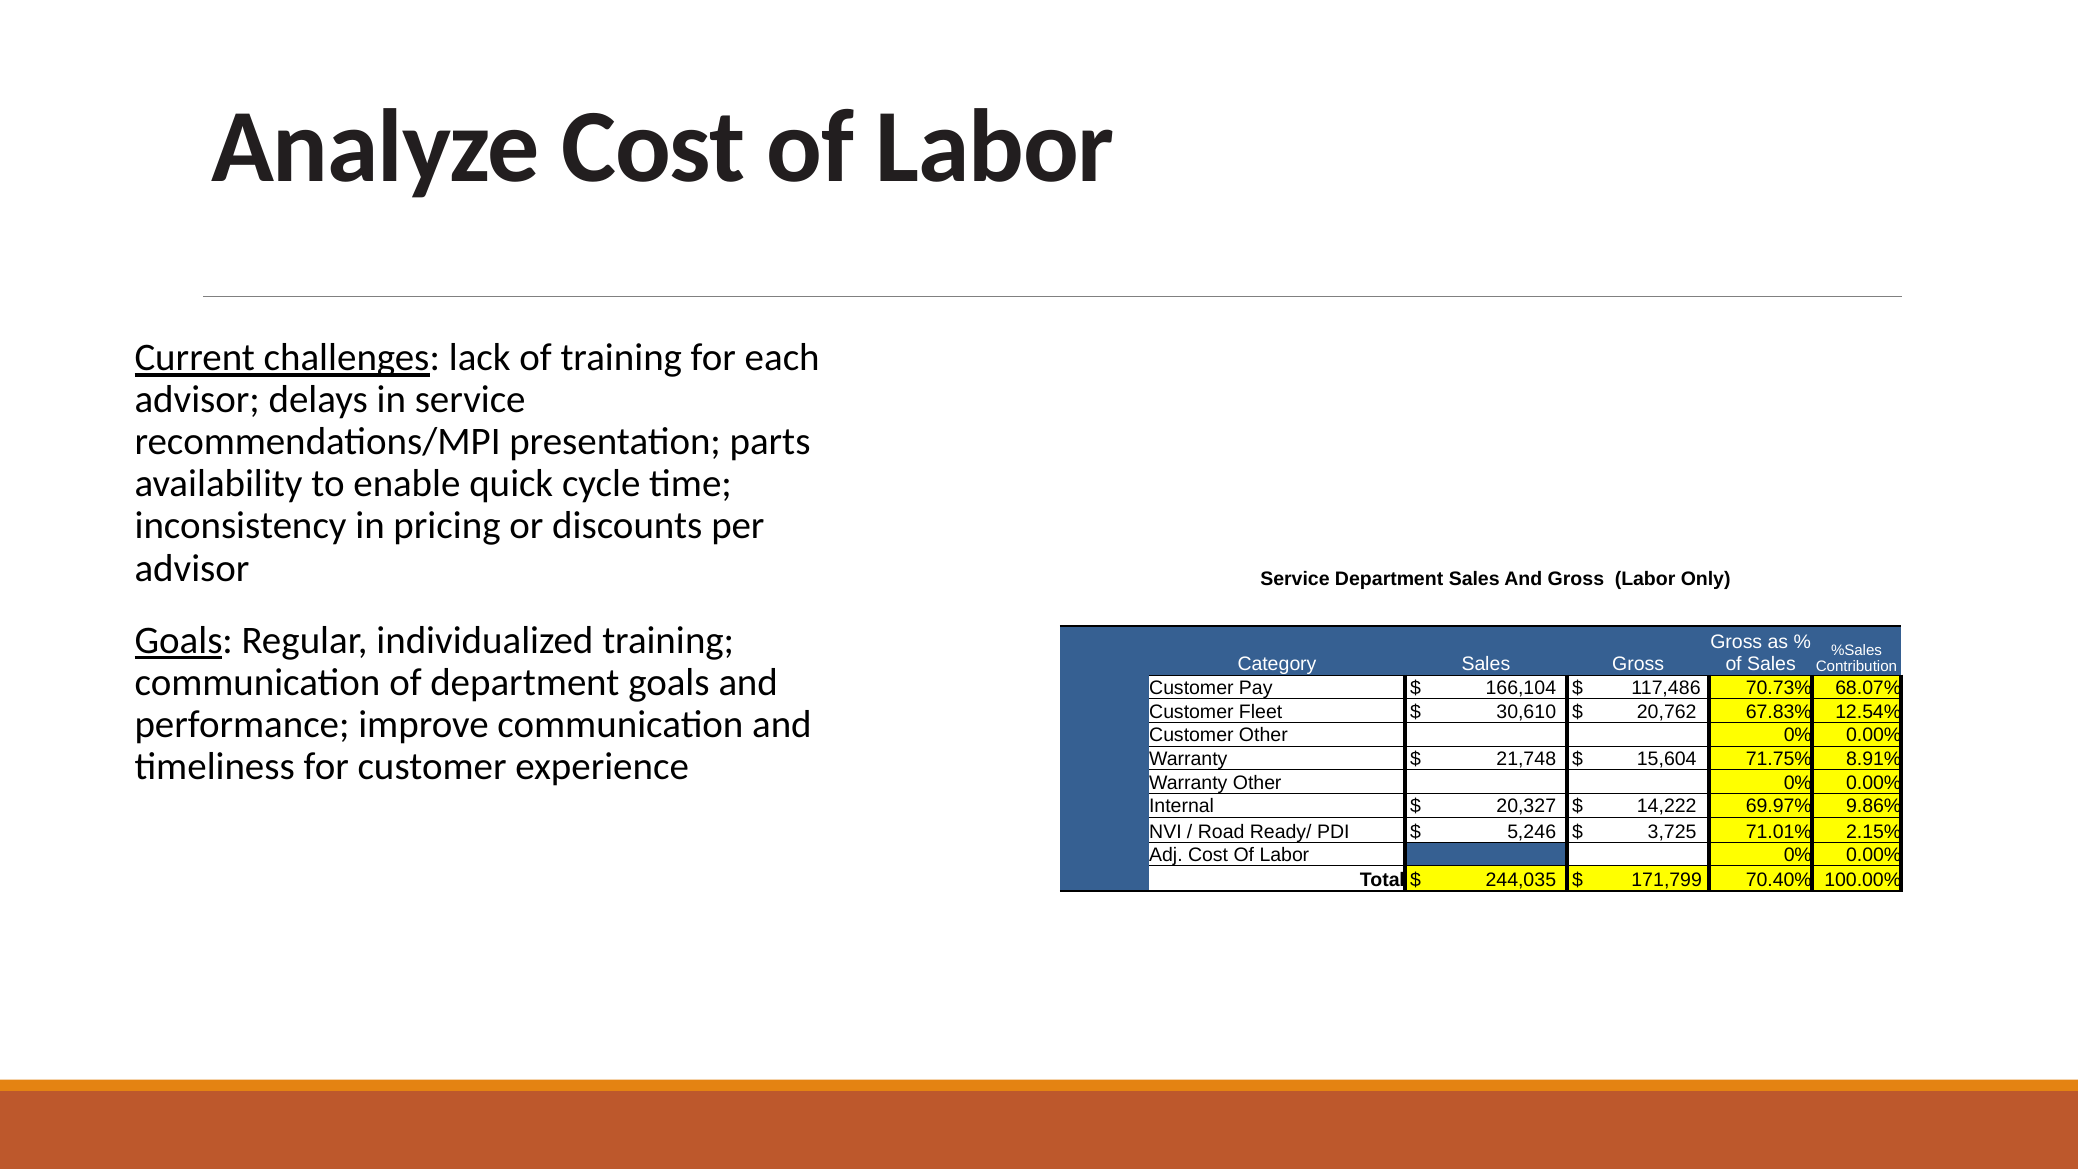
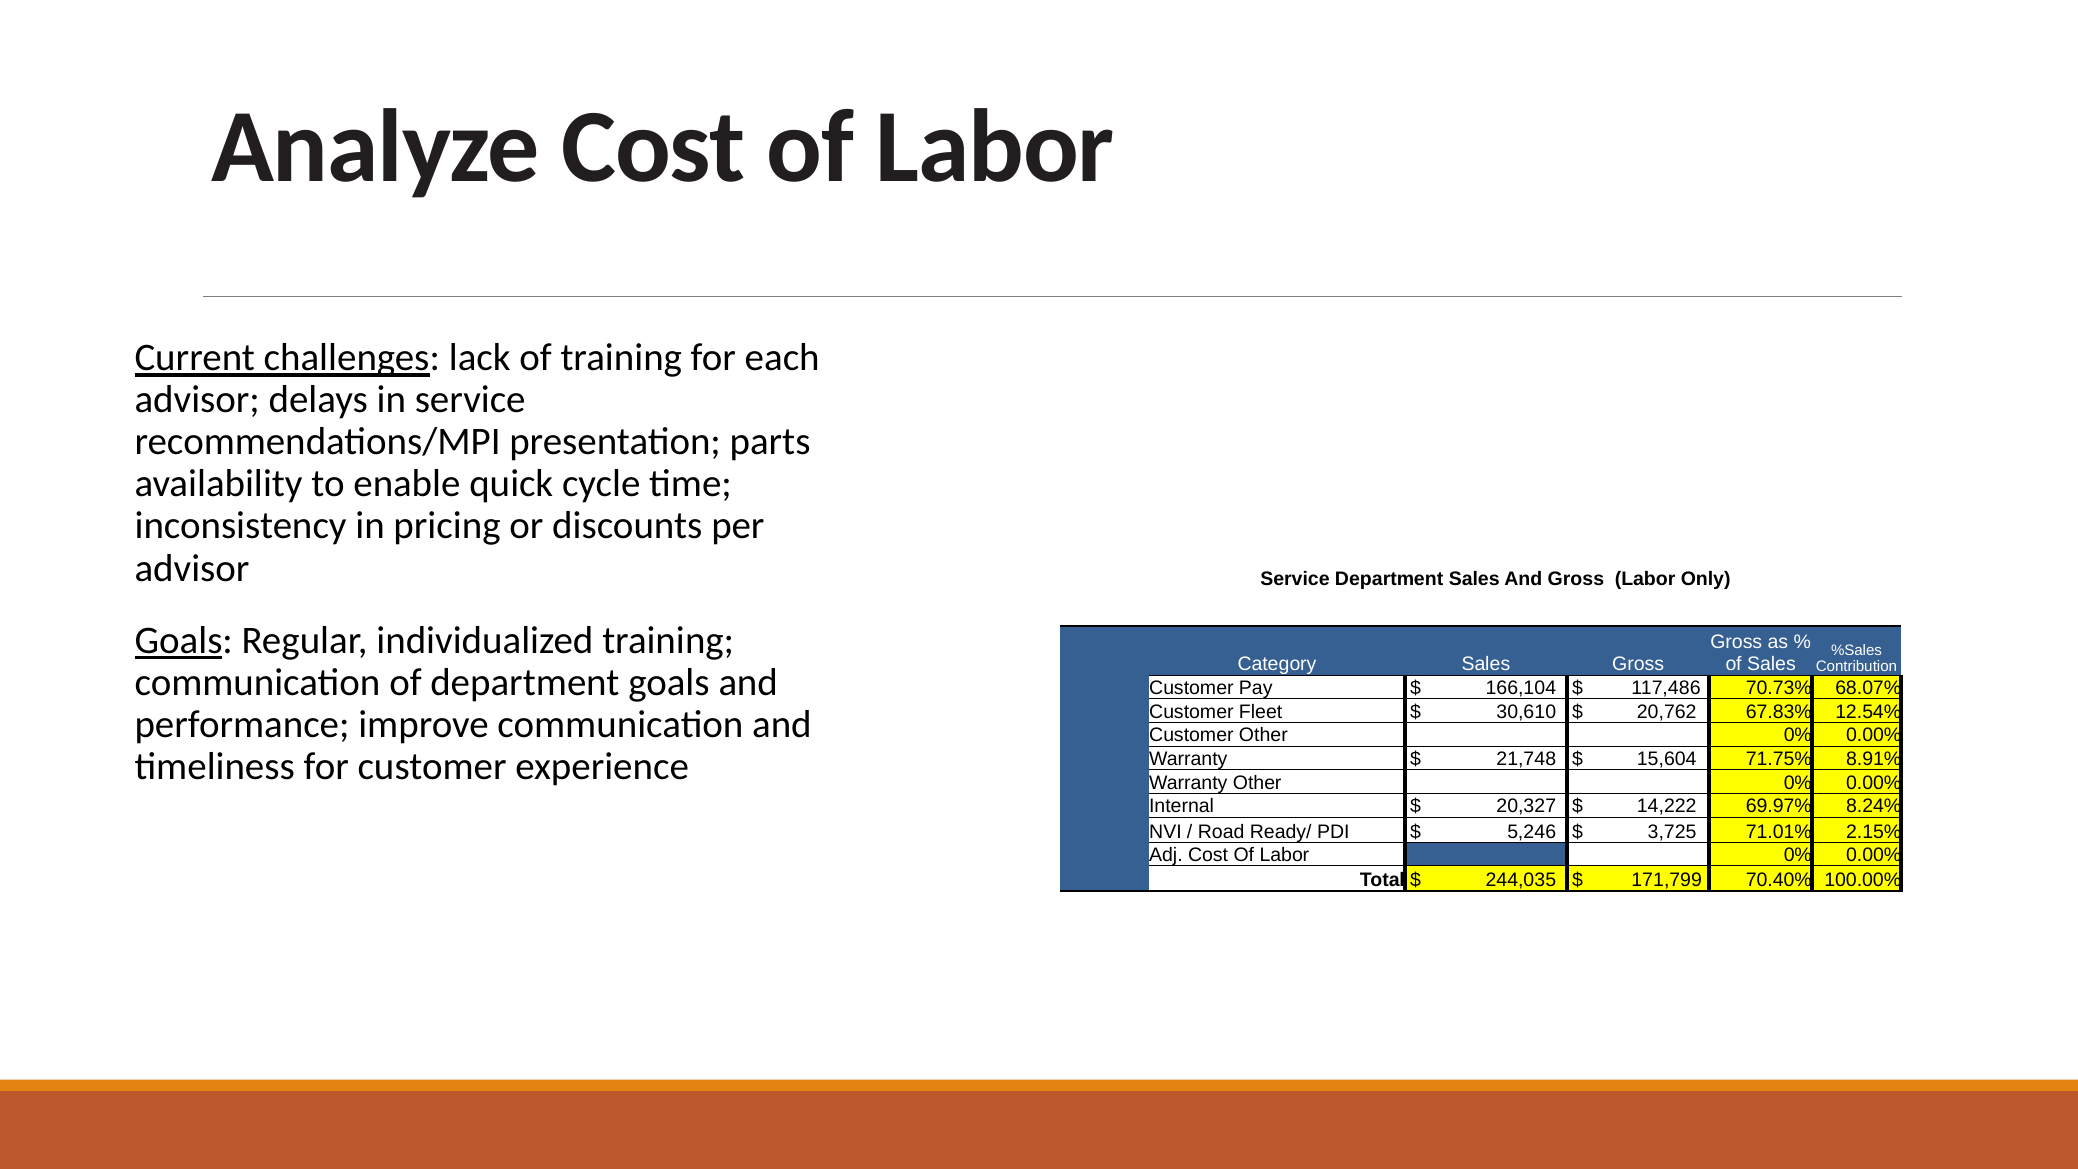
9.86%: 9.86% -> 8.24%
